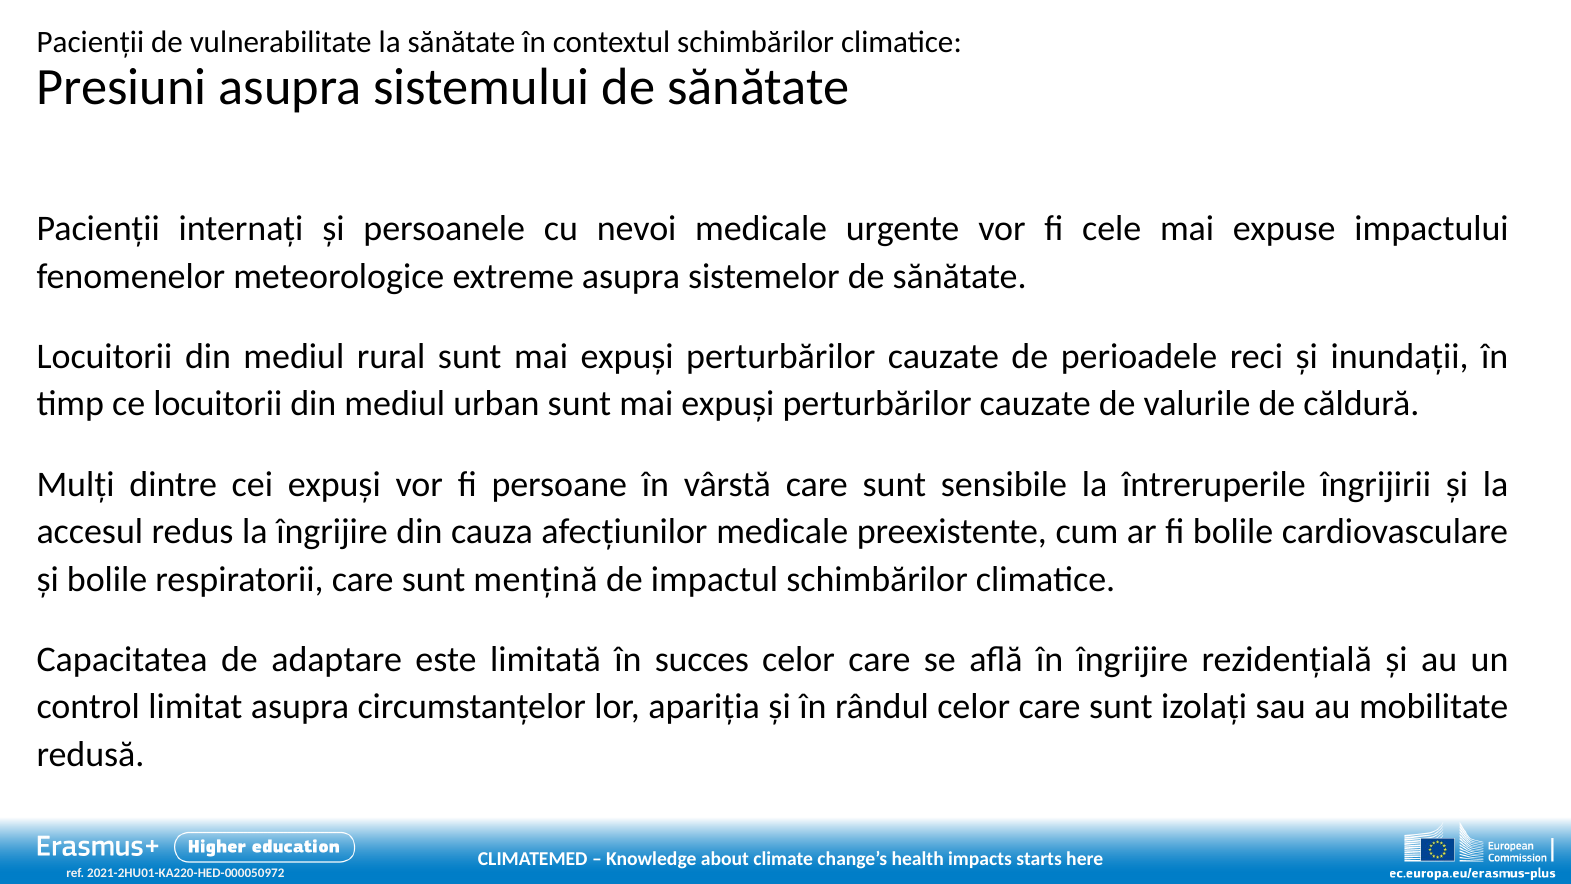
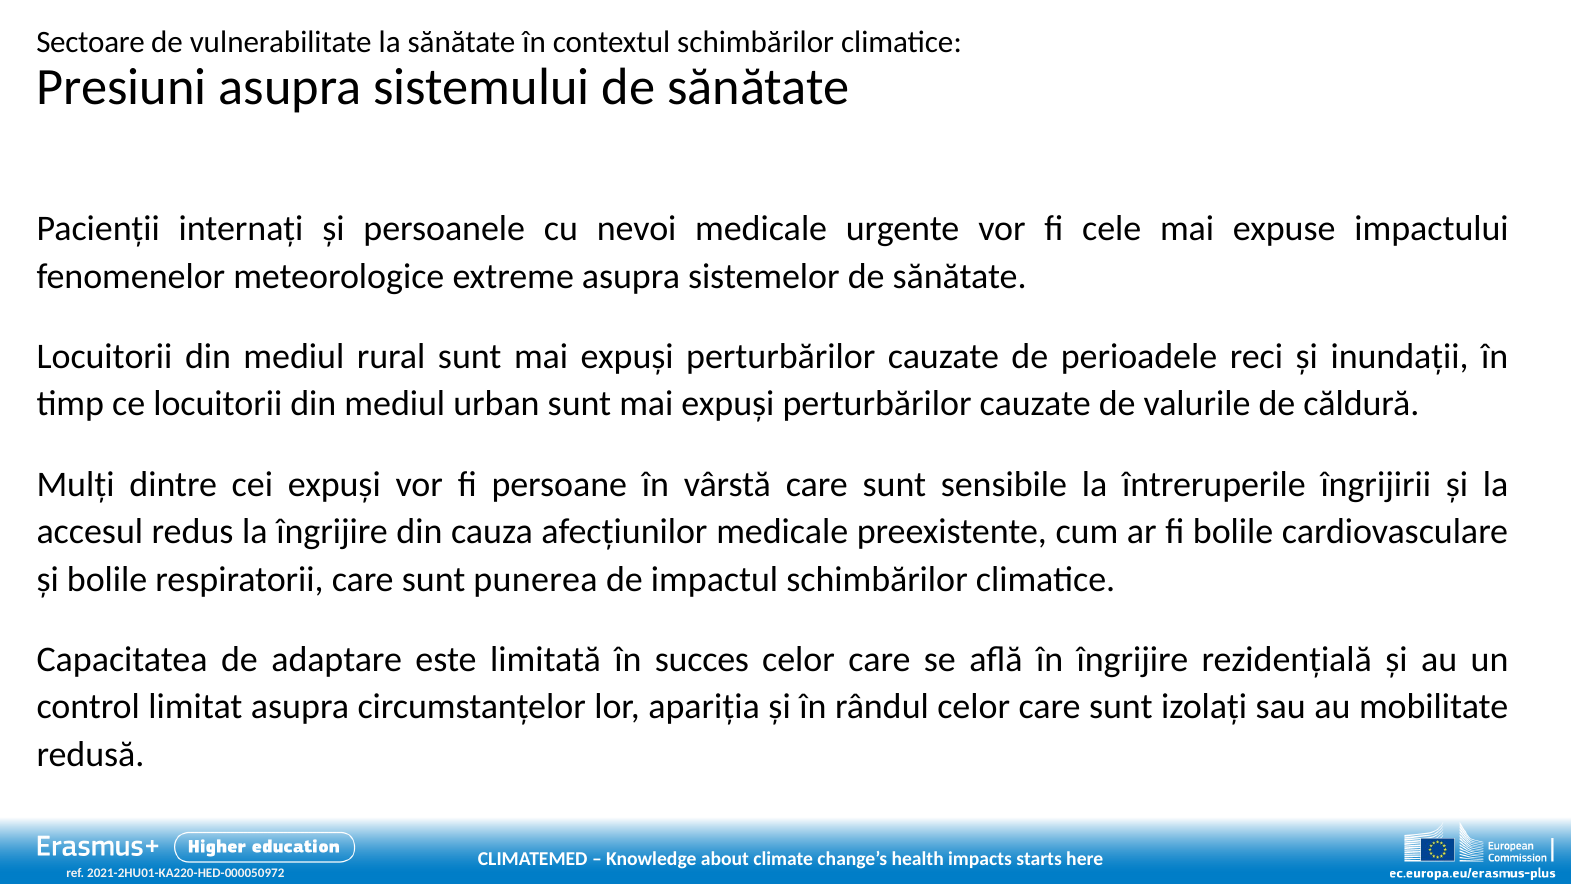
Pacienții at (90, 42): Pacienții -> Sectoare
mențină: mențină -> punerea
